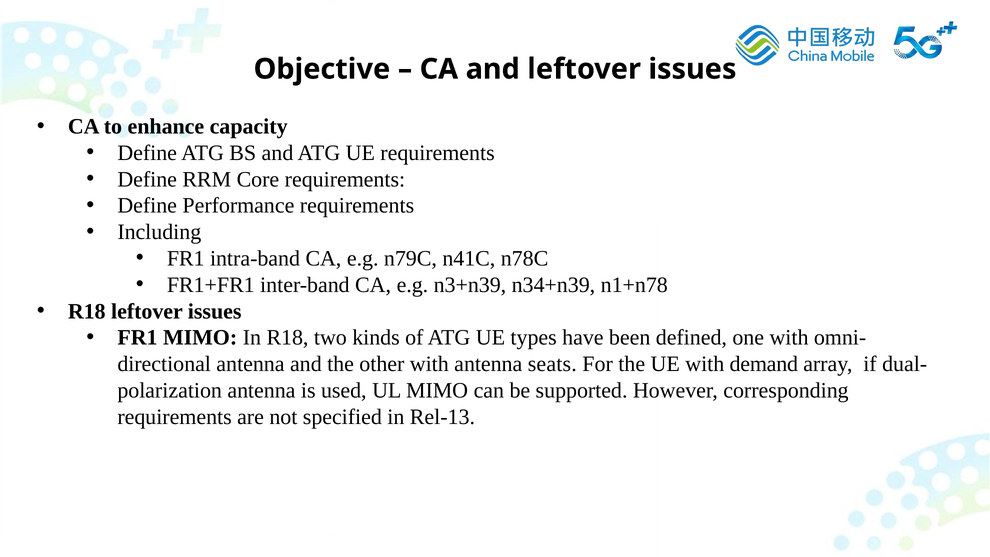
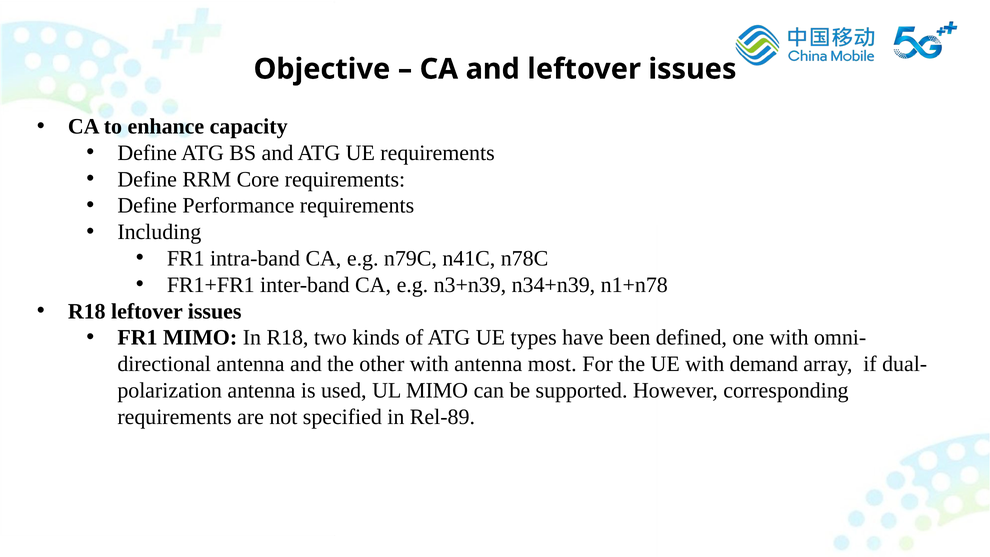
seats: seats -> most
Rel-13: Rel-13 -> Rel-89
